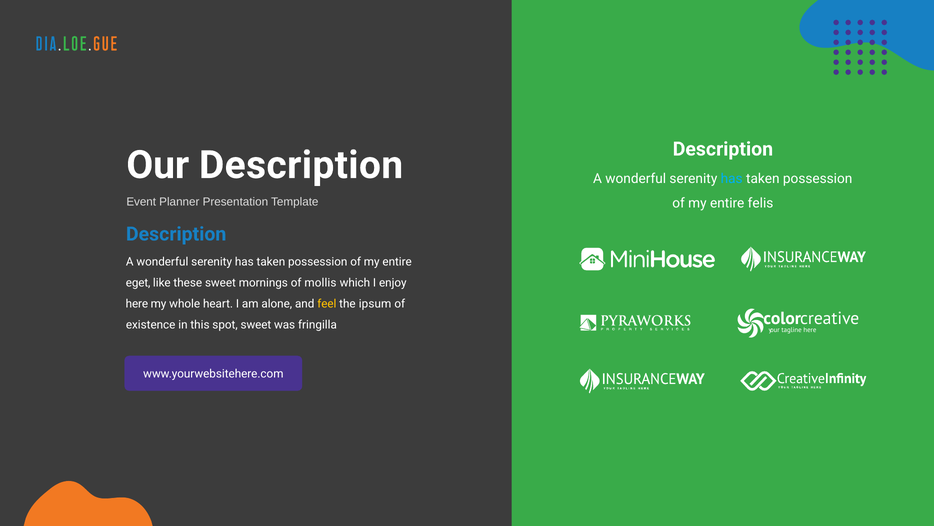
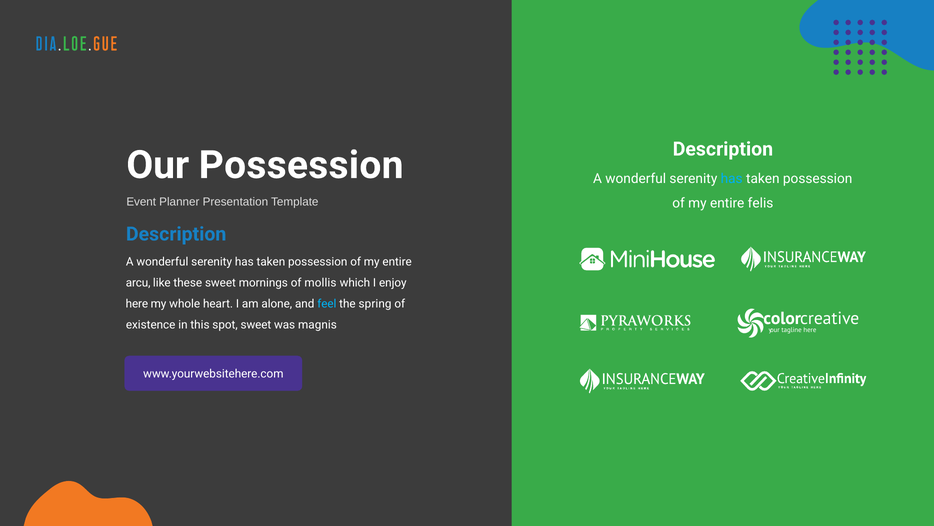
Our Description: Description -> Possession
eget: eget -> arcu
feel colour: yellow -> light blue
ipsum: ipsum -> spring
fringilla: fringilla -> magnis
